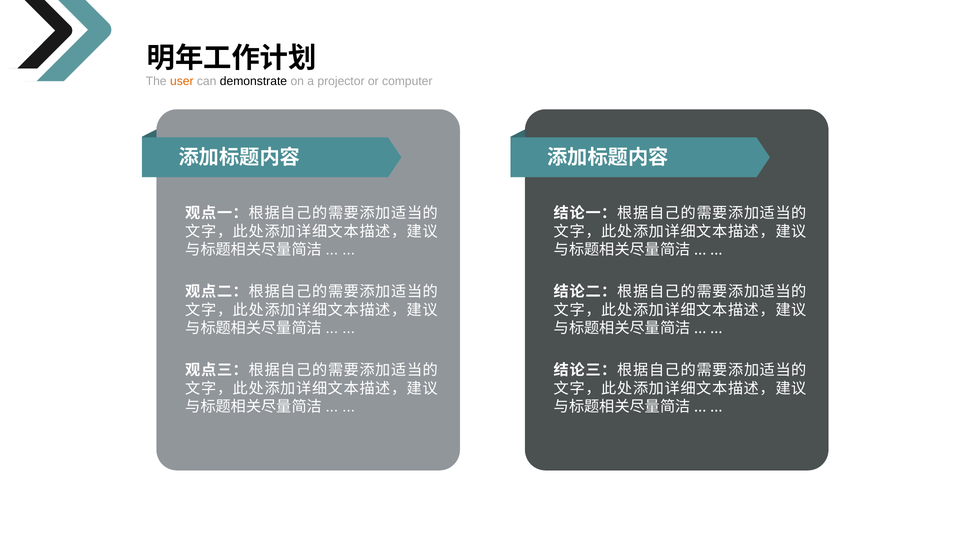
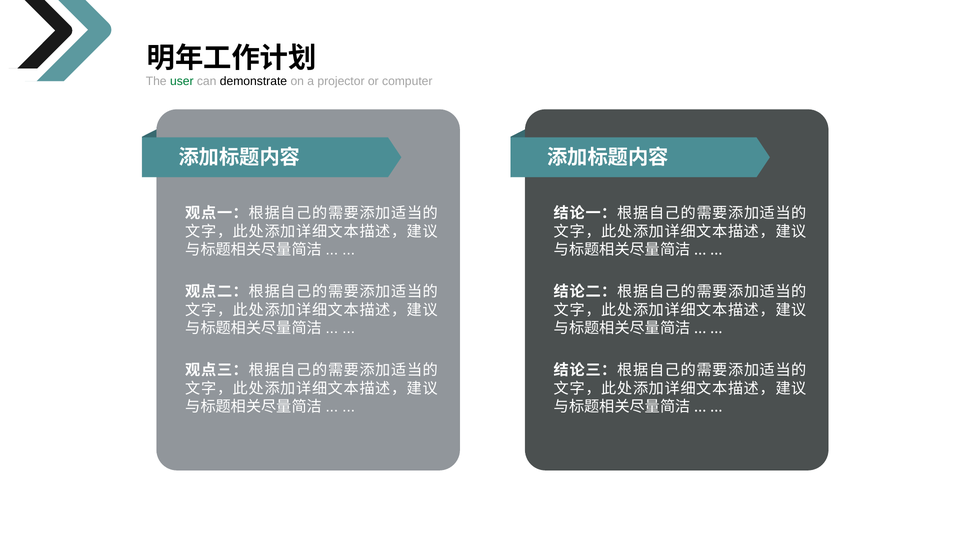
user colour: orange -> green
